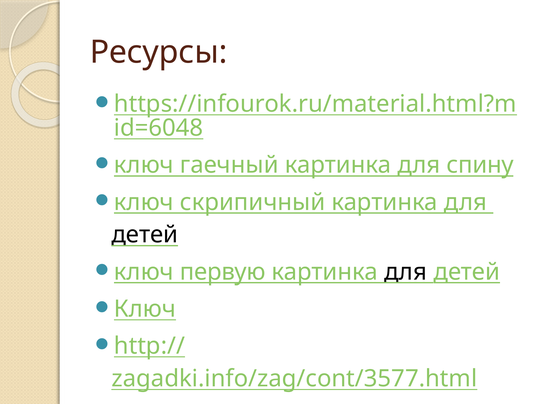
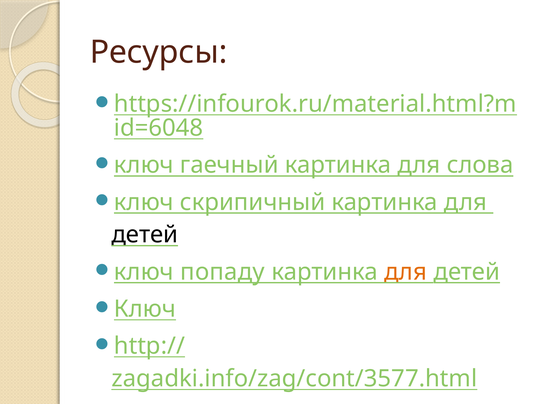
спину: спину -> слова
первую: первую -> попаду
для at (405, 272) colour: black -> orange
